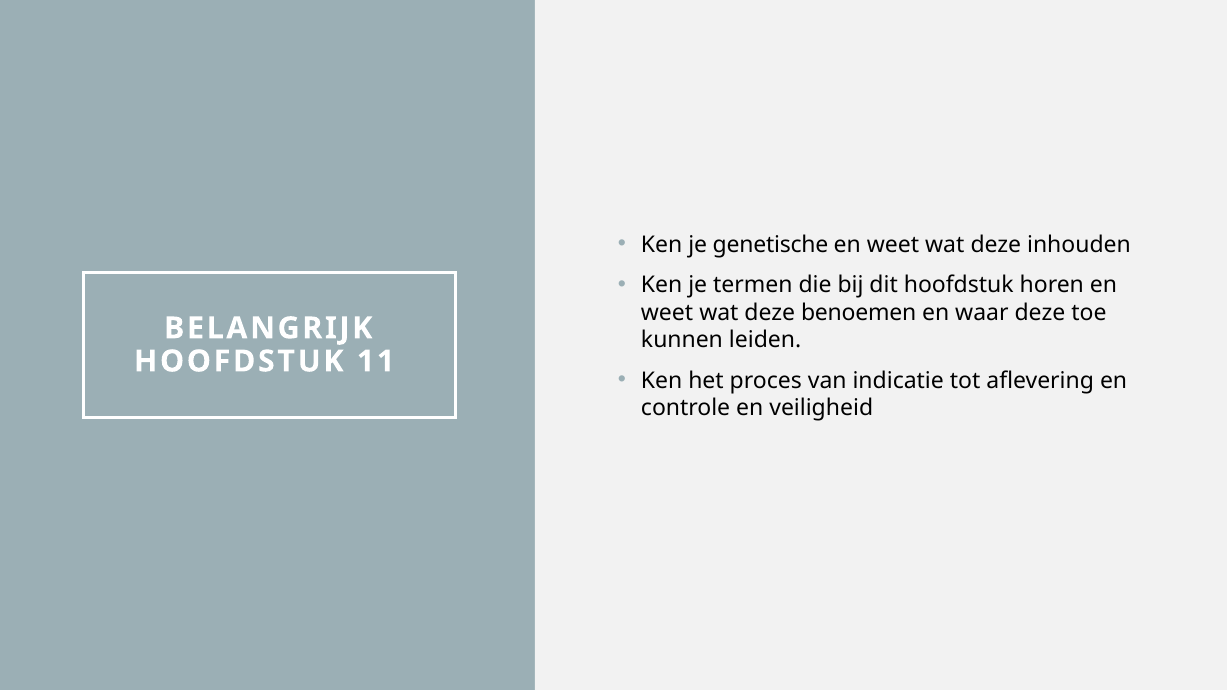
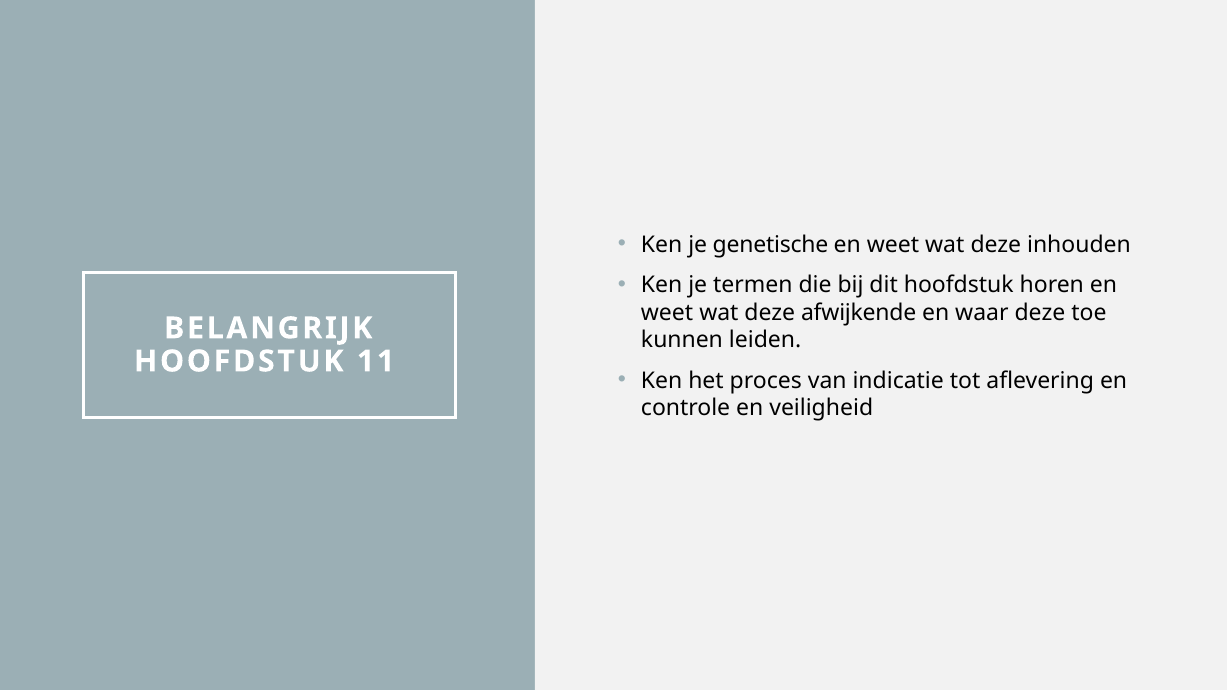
benoemen: benoemen -> afwijkende
